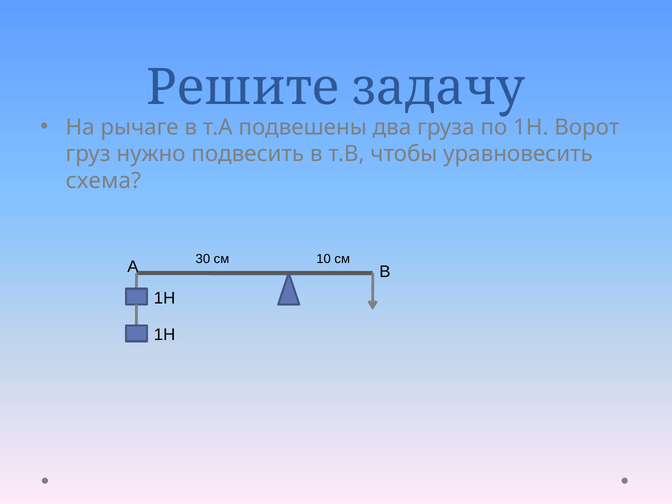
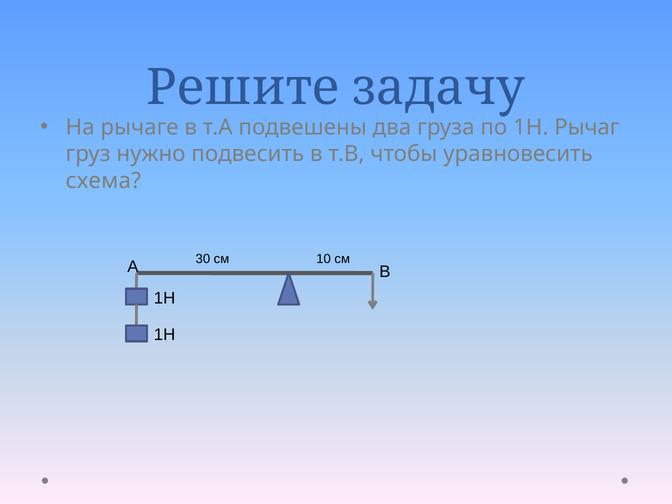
Ворот: Ворот -> Рычаг
